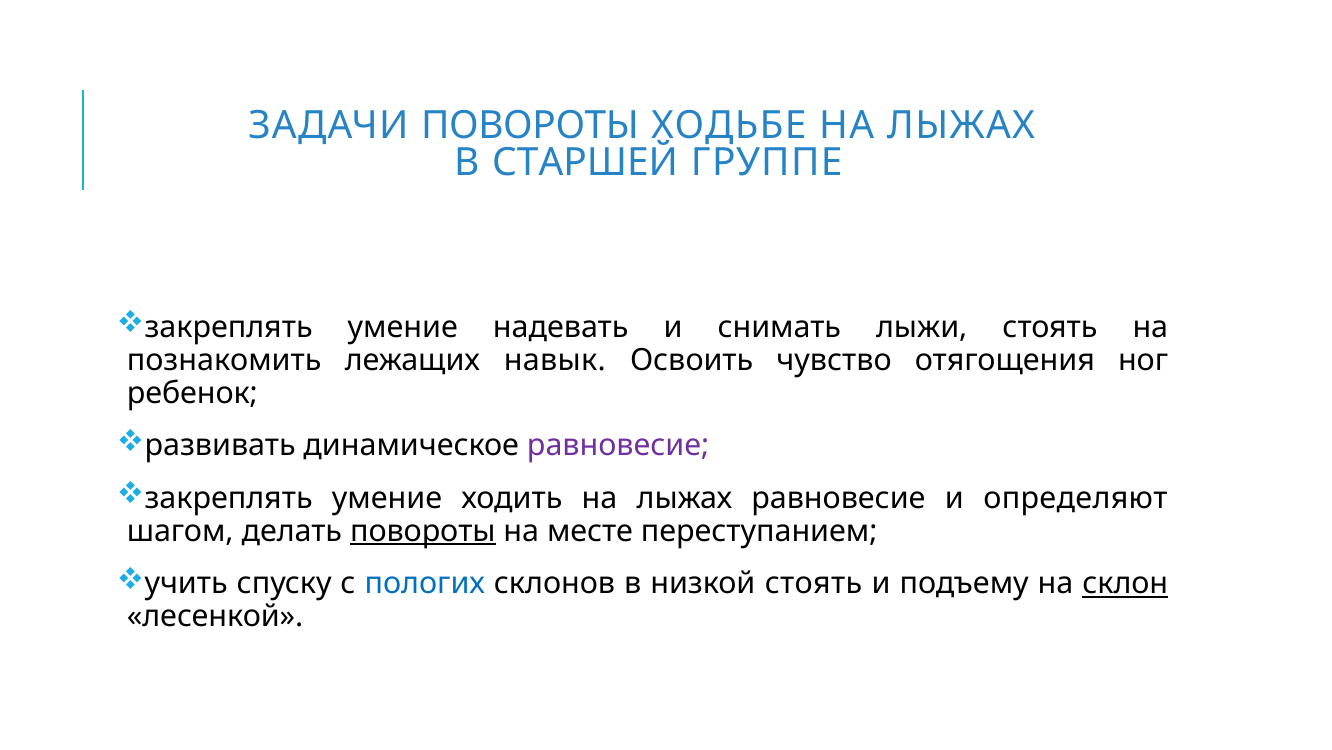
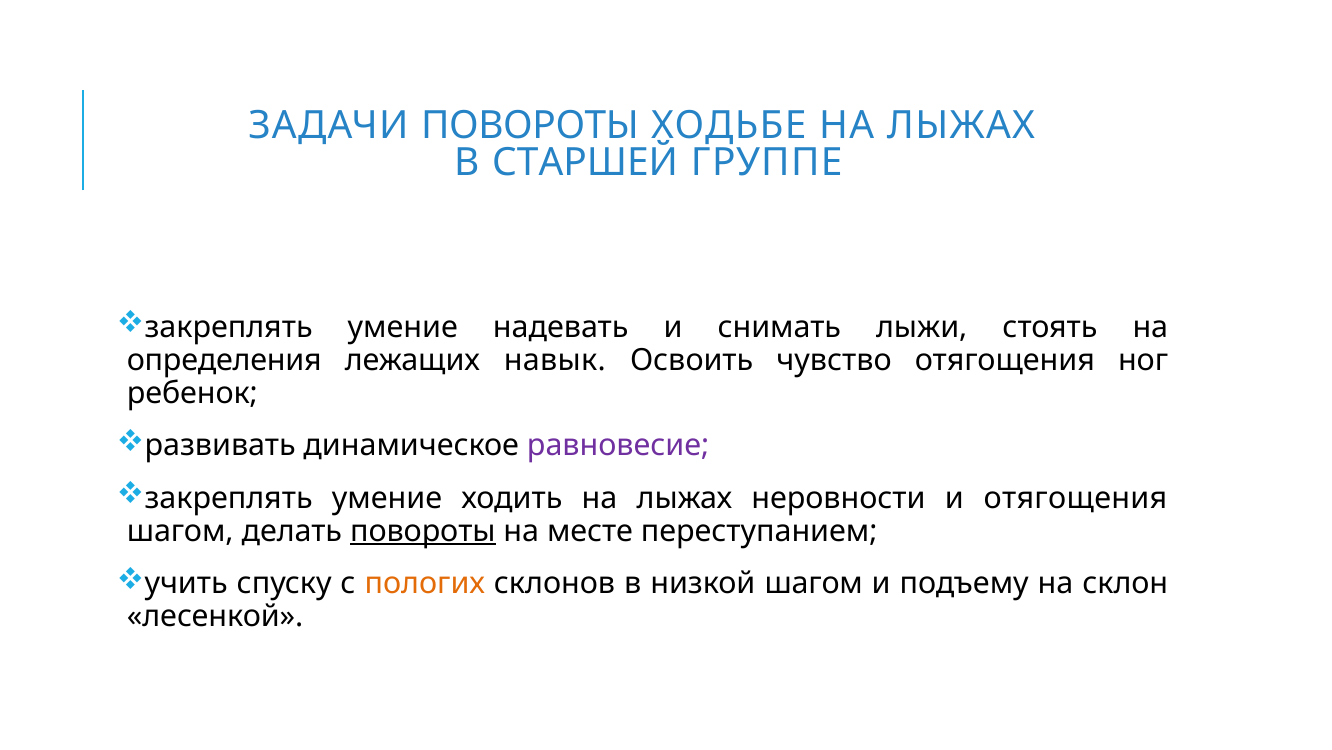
познакомить: познакомить -> определения
лыжах равновесие: равновесие -> неровности
и определяют: определяют -> отягощения
пологих colour: blue -> orange
низкой стоять: стоять -> шагом
склон underline: present -> none
